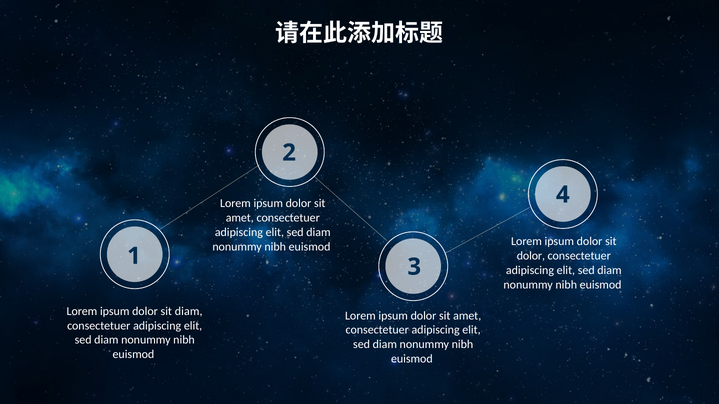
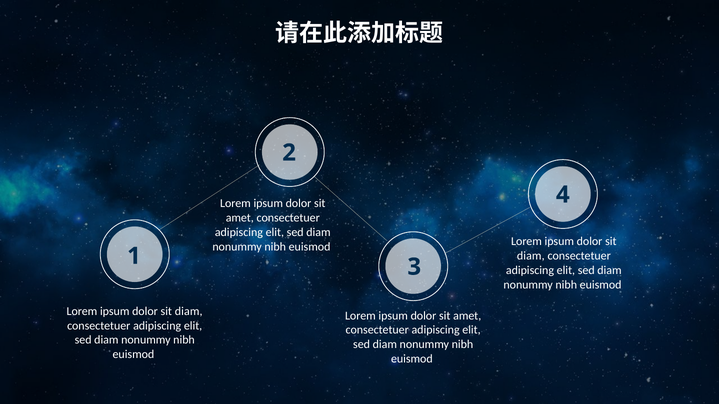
dolor at (531, 256): dolor -> diam
